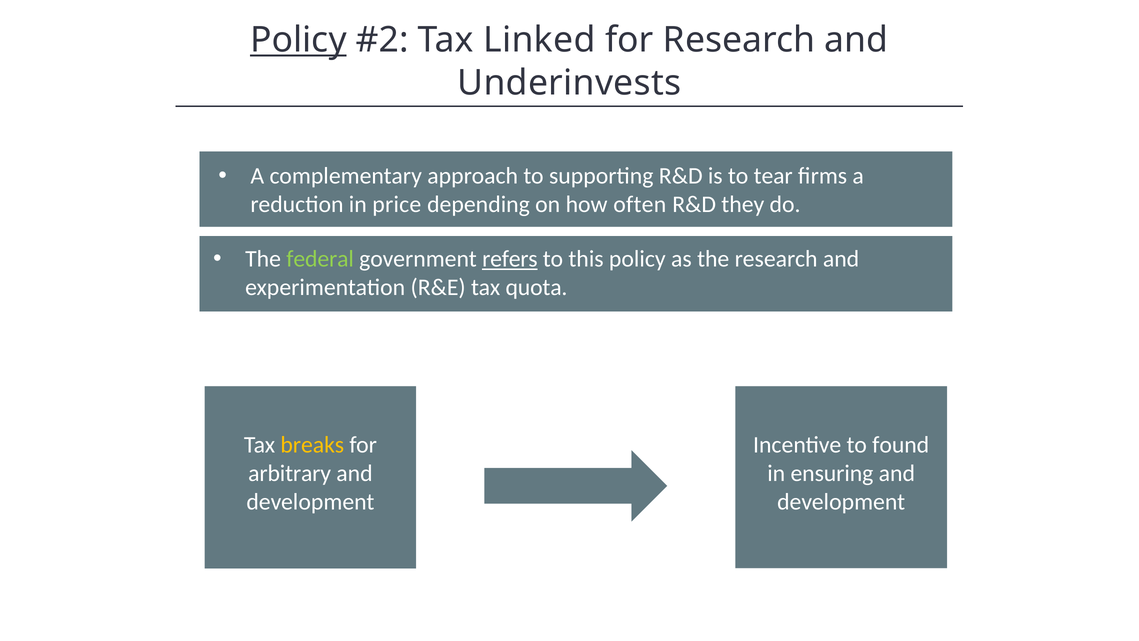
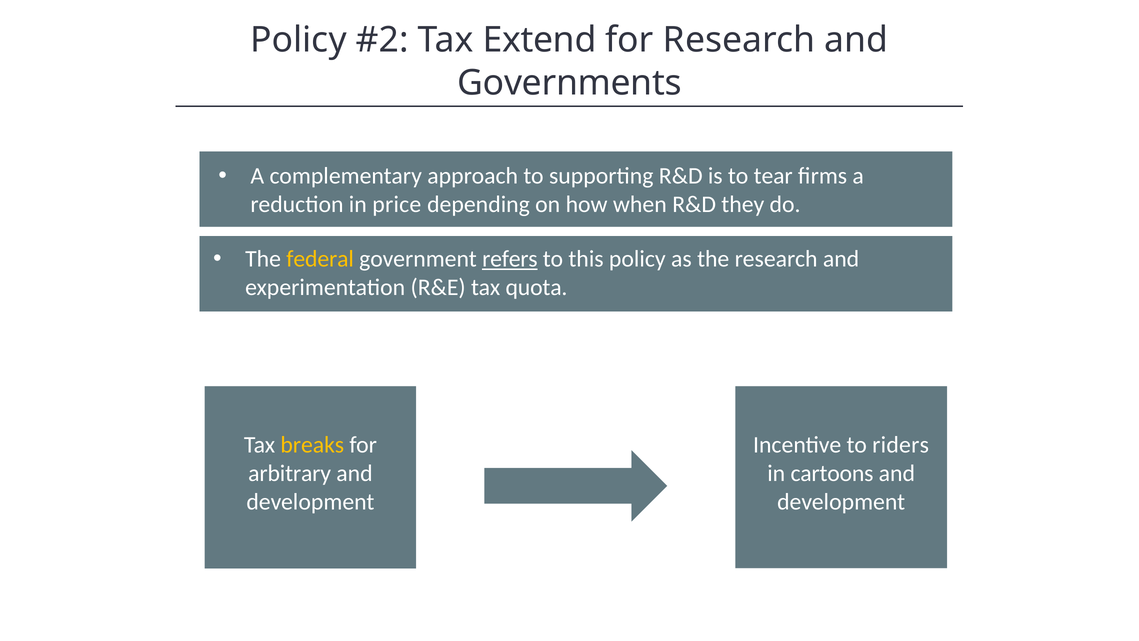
Policy at (298, 40) underline: present -> none
Linked: Linked -> Extend
Underinvests: Underinvests -> Governments
often: often -> when
federal colour: light green -> yellow
found: found -> riders
ensuring: ensuring -> cartoons
